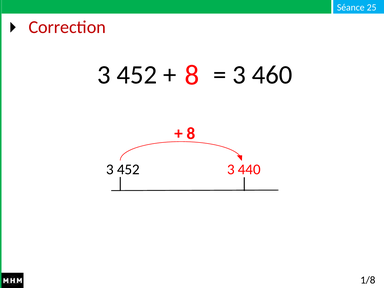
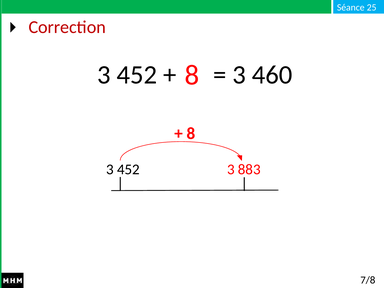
440: 440 -> 883
1/8: 1/8 -> 7/8
